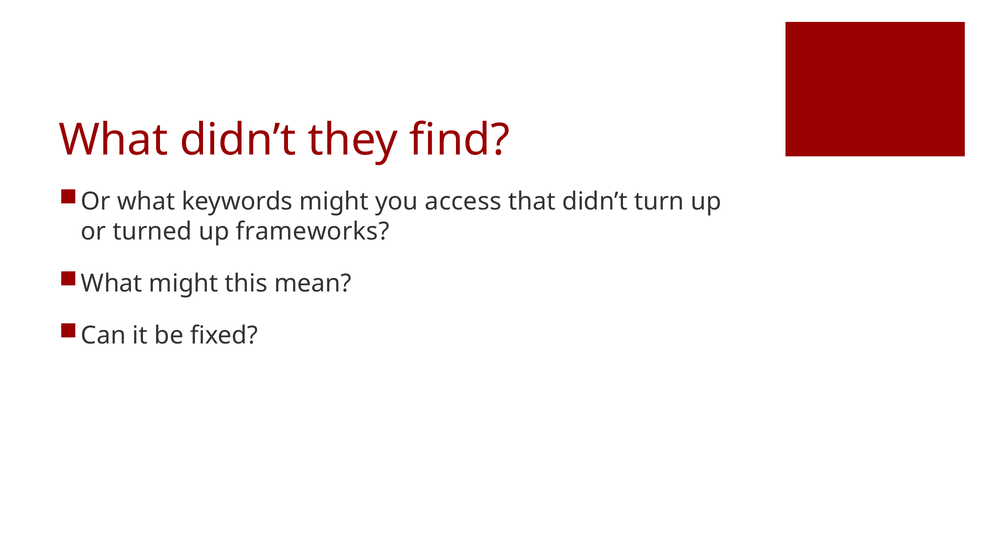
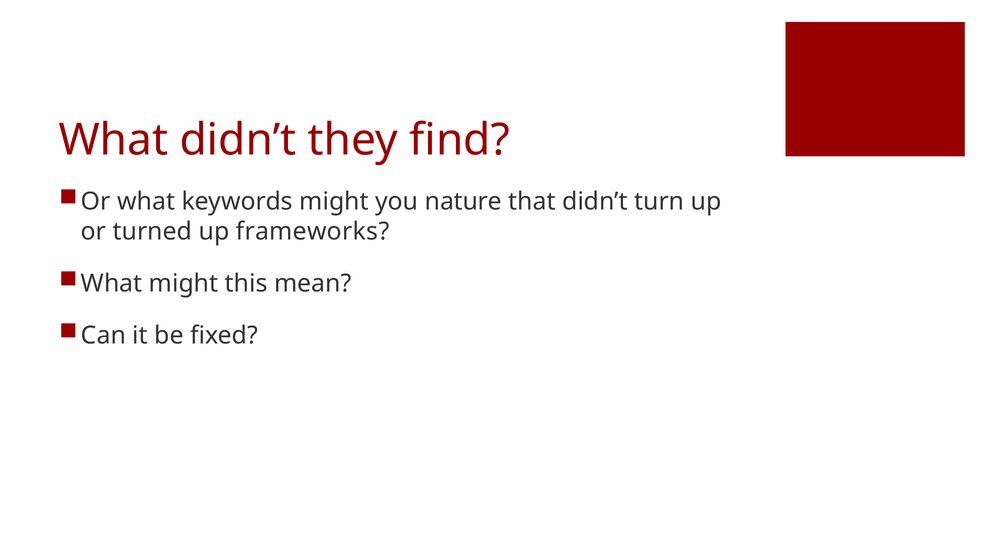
access: access -> nature
